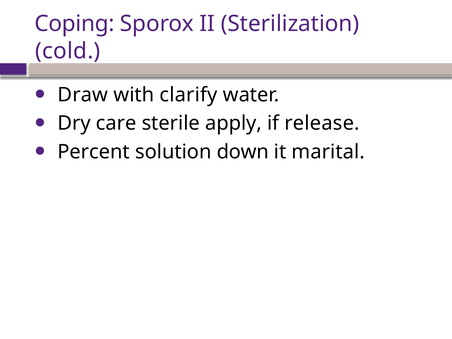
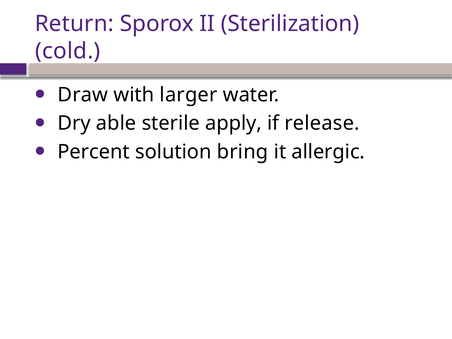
Coping: Coping -> Return
clarify: clarify -> larger
care: care -> able
down: down -> bring
marital: marital -> allergic
